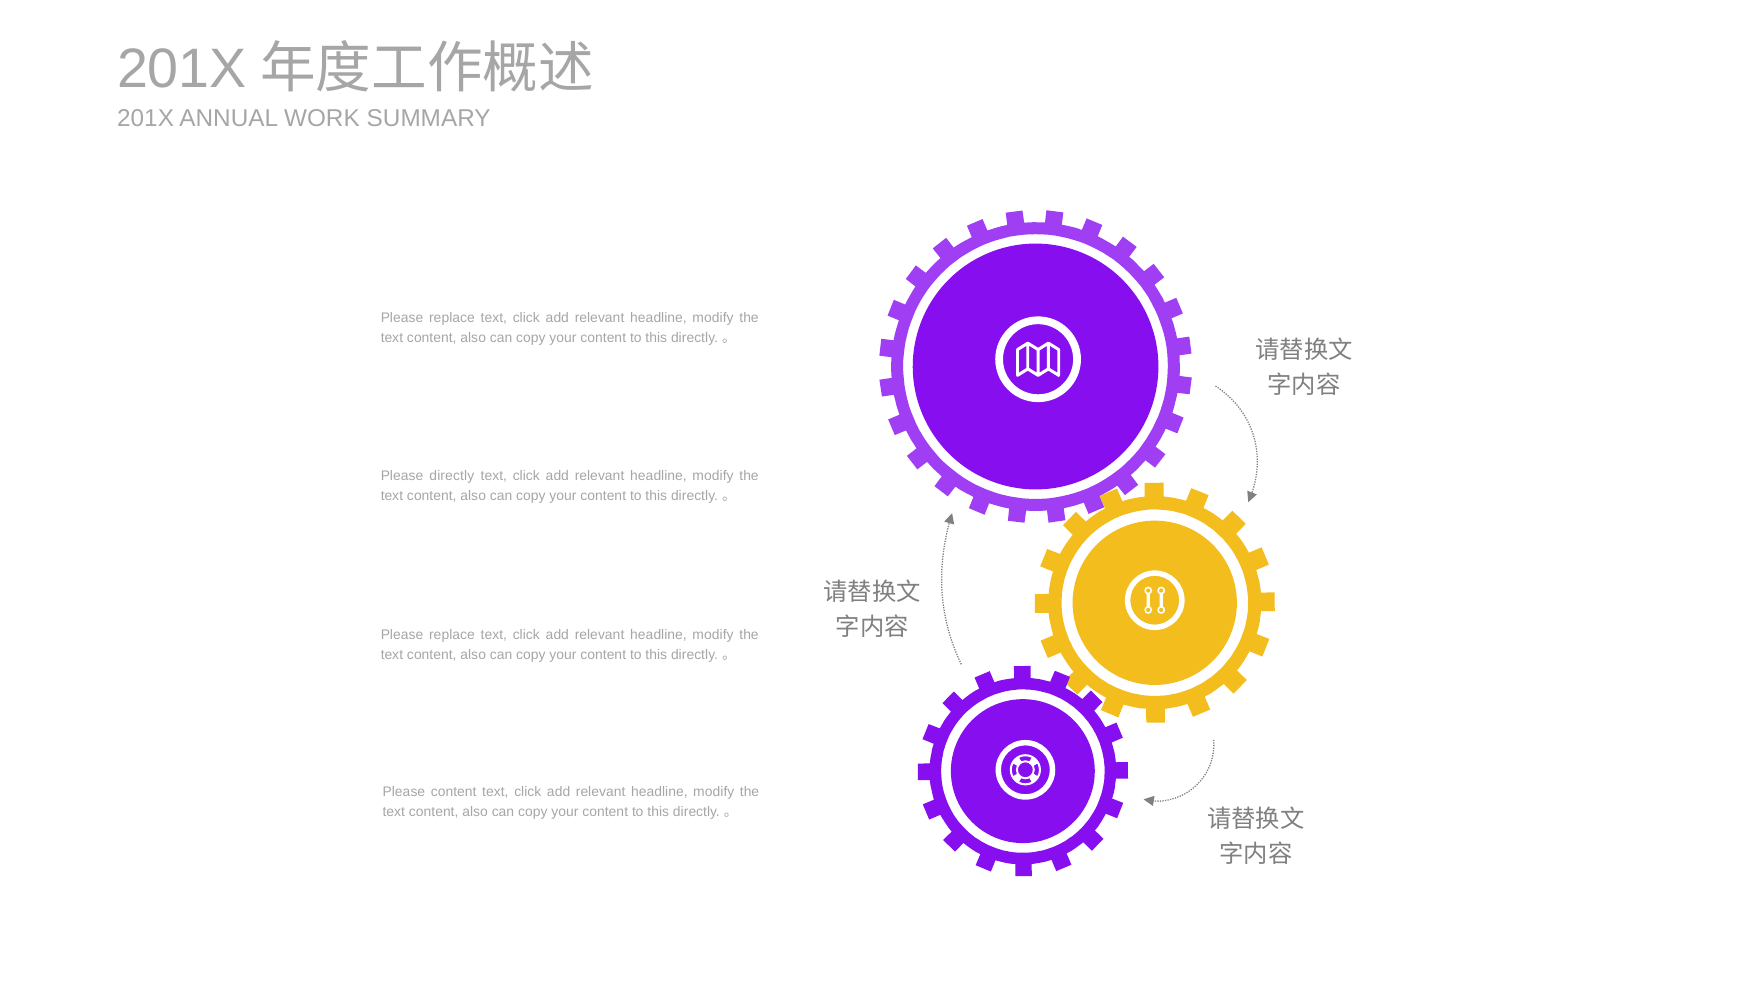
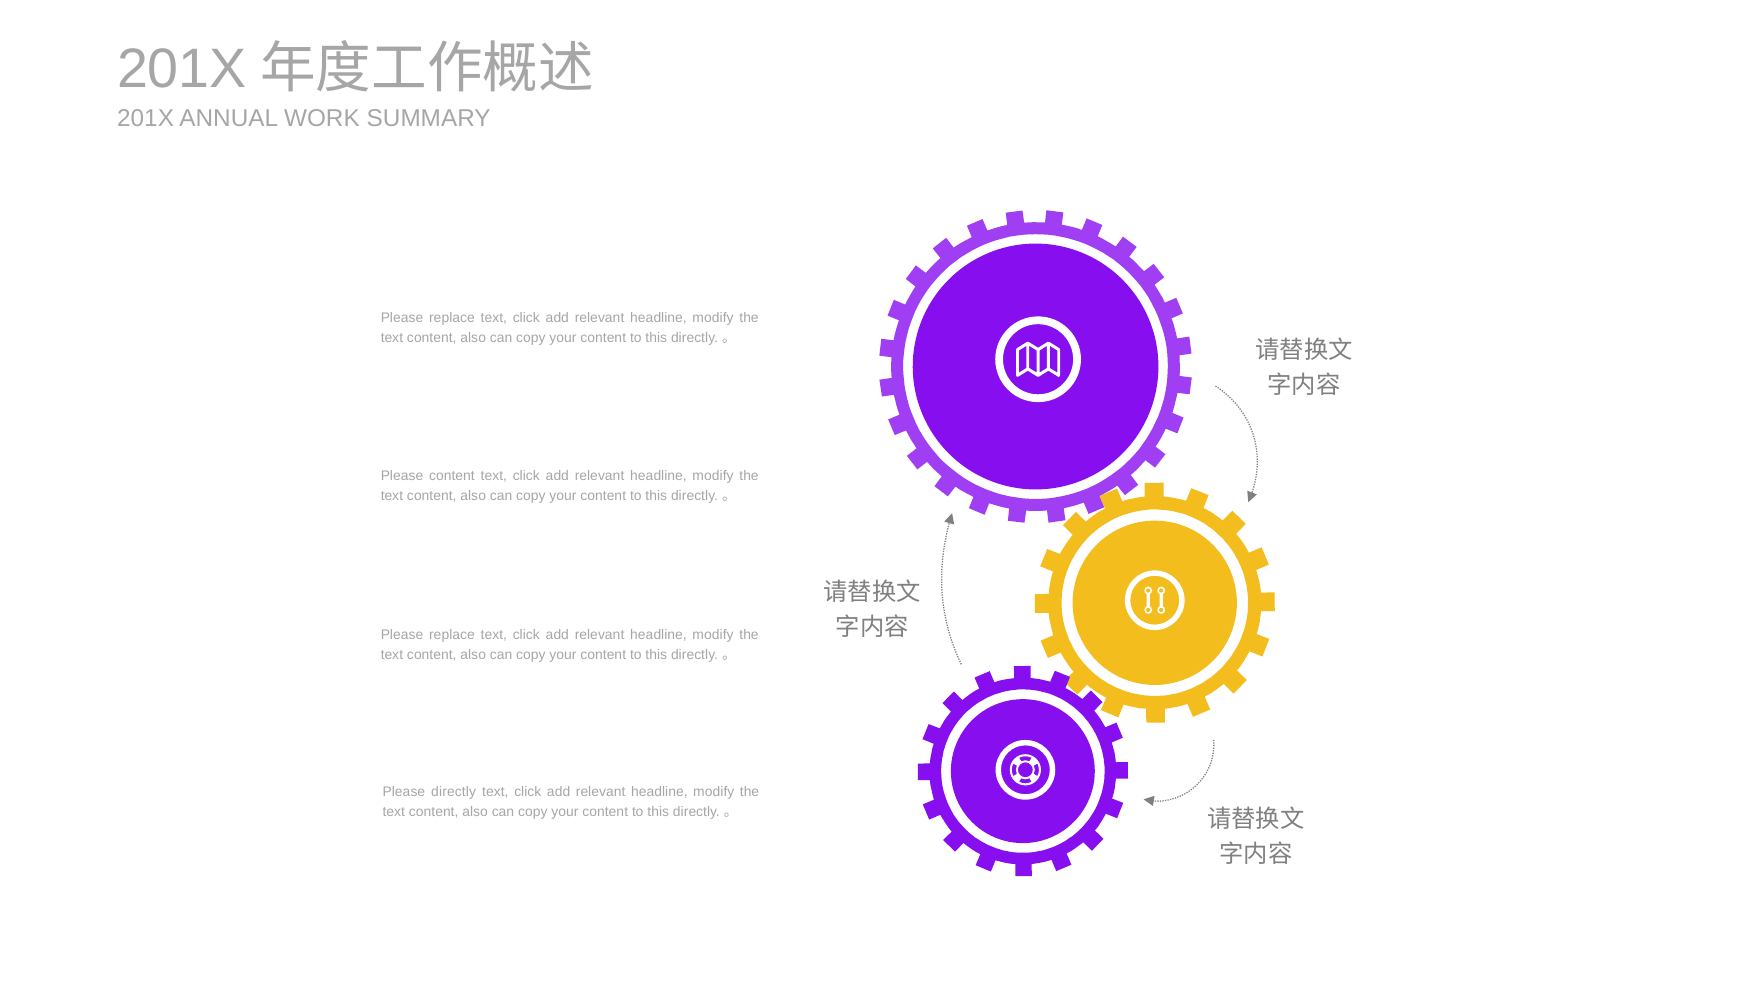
Please directly: directly -> content
Please content: content -> directly
